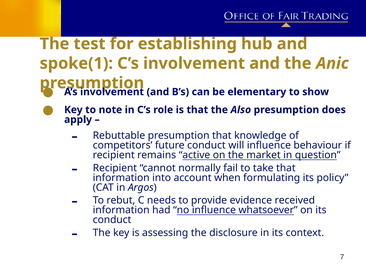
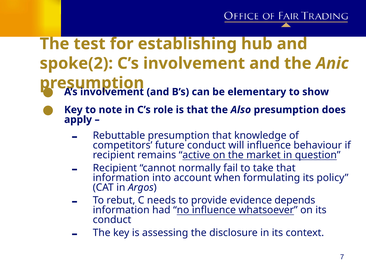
spoke(1: spoke(1 -> spoke(2
received: received -> depends
